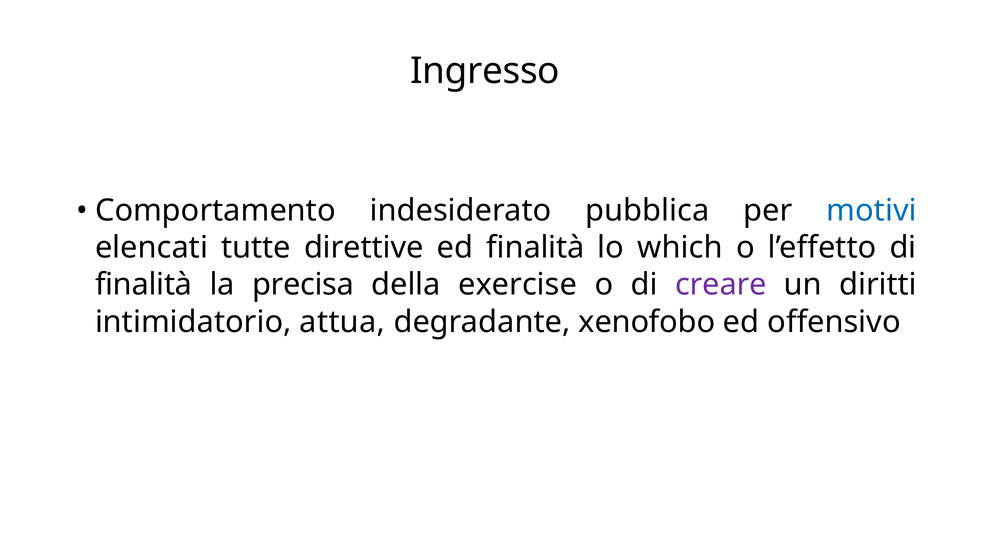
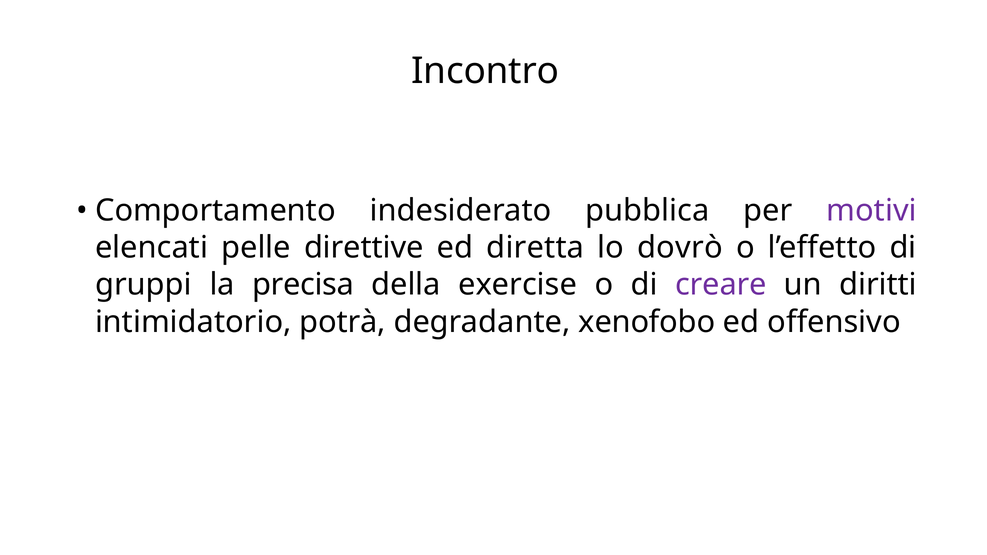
Ingresso: Ingresso -> Incontro
motivi colour: blue -> purple
tutte: tutte -> pelle
ed finalità: finalità -> diretta
which: which -> dovrò
finalità at (144, 285): finalità -> gruppi
attua: attua -> potrà
